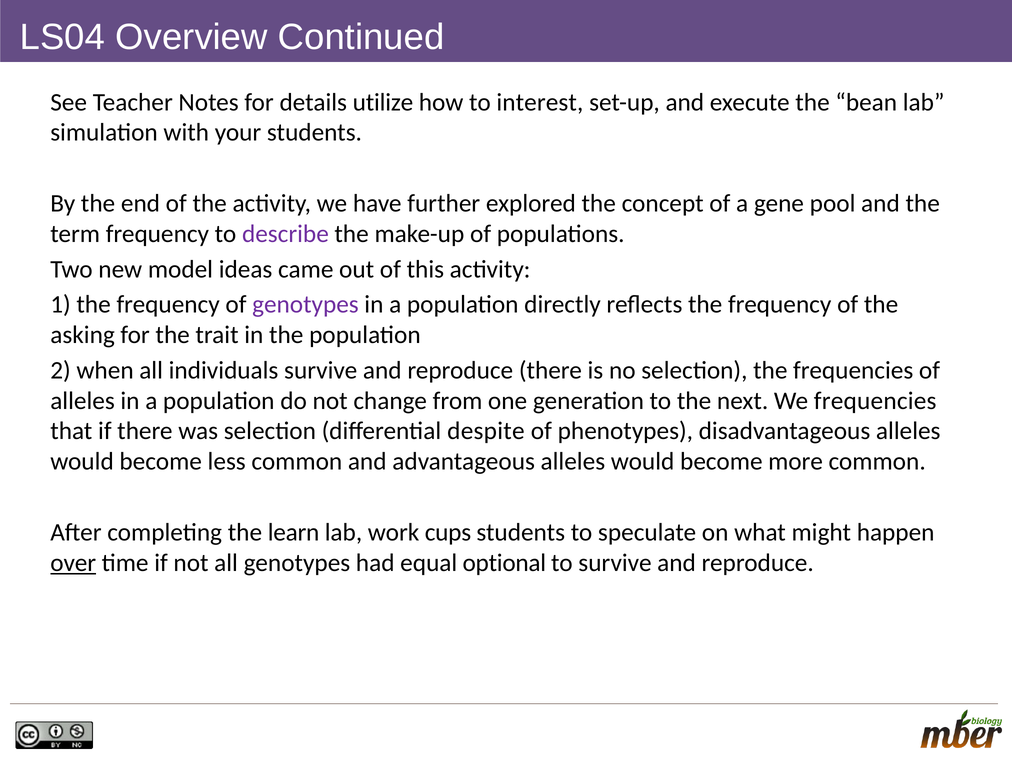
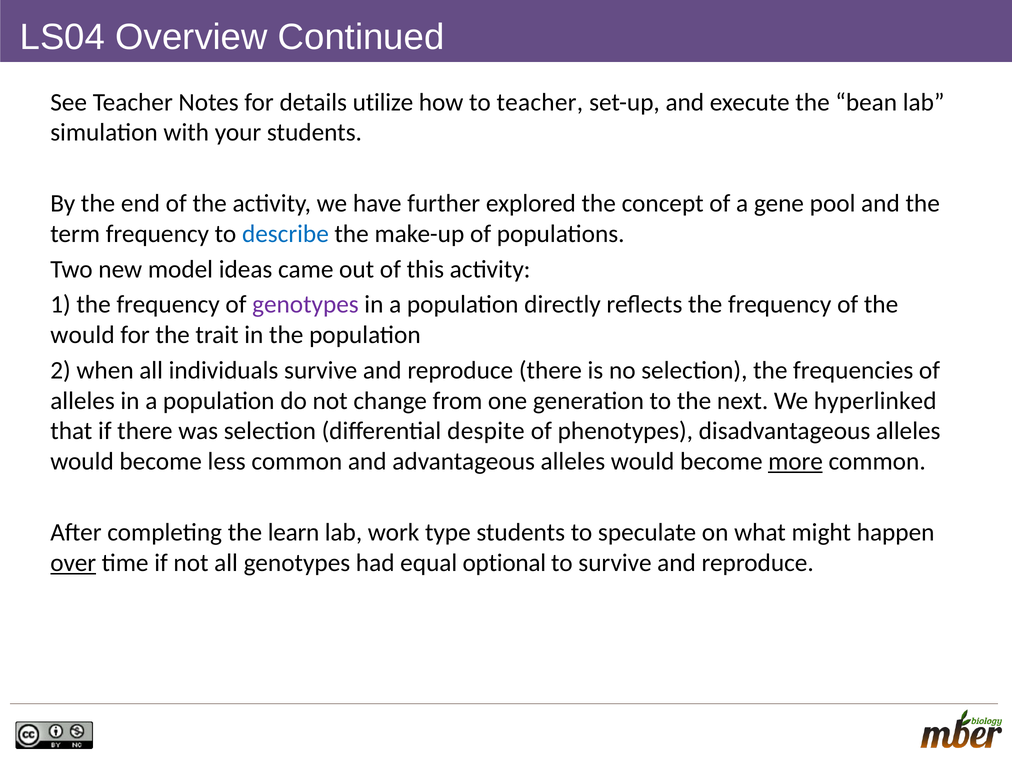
to interest: interest -> teacher
describe colour: purple -> blue
asking at (83, 335): asking -> would
We frequencies: frequencies -> hyperlinked
more underline: none -> present
cups: cups -> type
